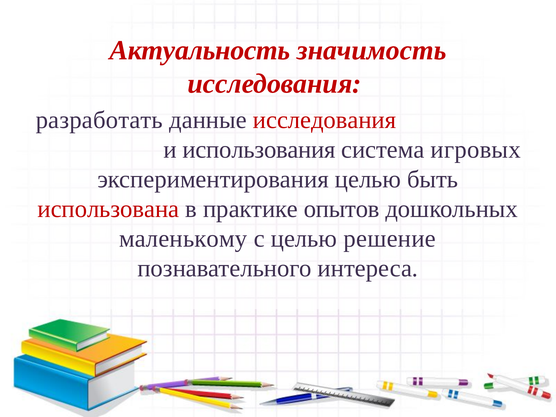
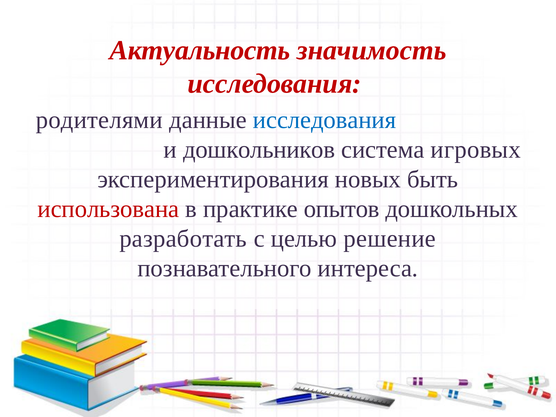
разработать: разработать -> родителями
исследования at (325, 120) colour: red -> blue
использования: использования -> дошкольников
экспериментирования целью: целью -> новых
маленькому: маленькому -> разработать
